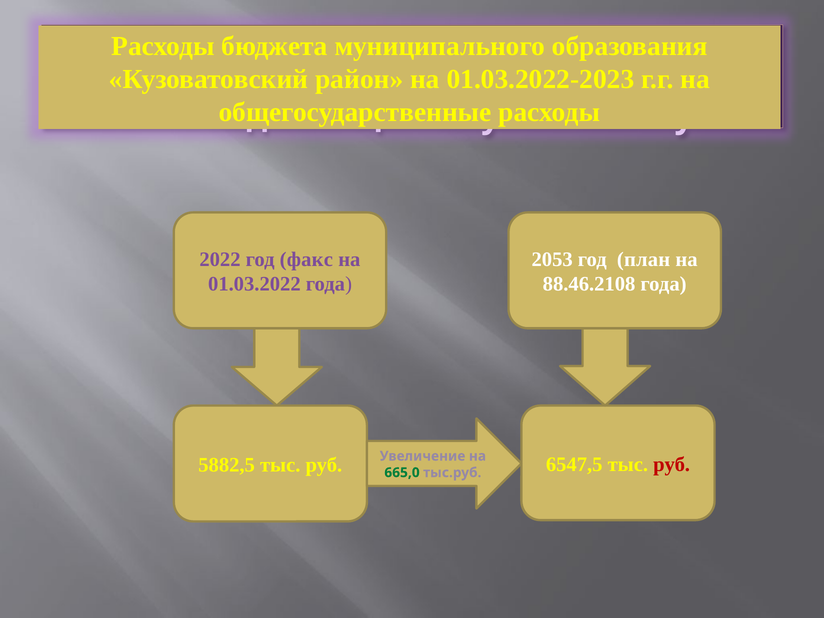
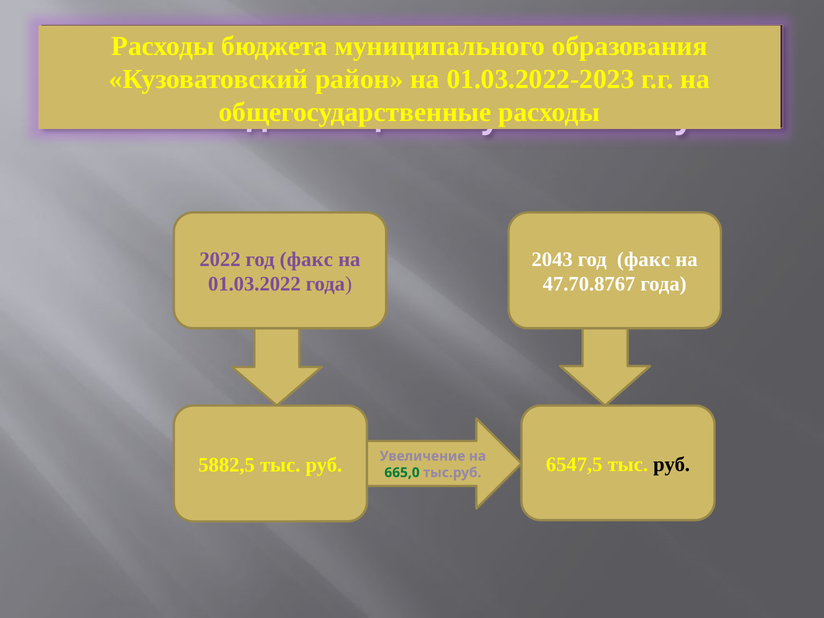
2053: 2053 -> 2043
план at (644, 259): план -> факс
88.46.2108: 88.46.2108 -> 47.70.8767
руб at (672, 464) colour: red -> black
